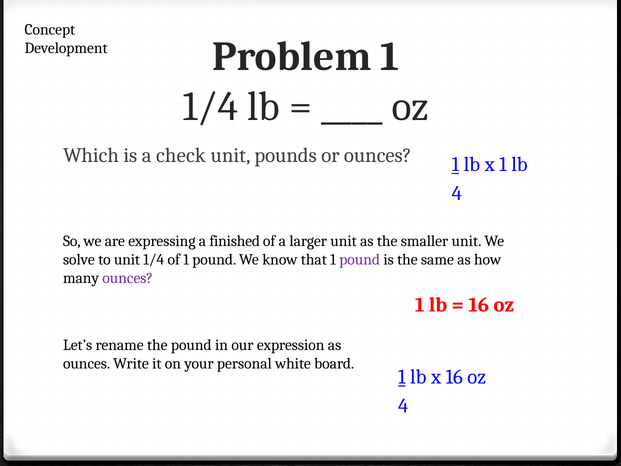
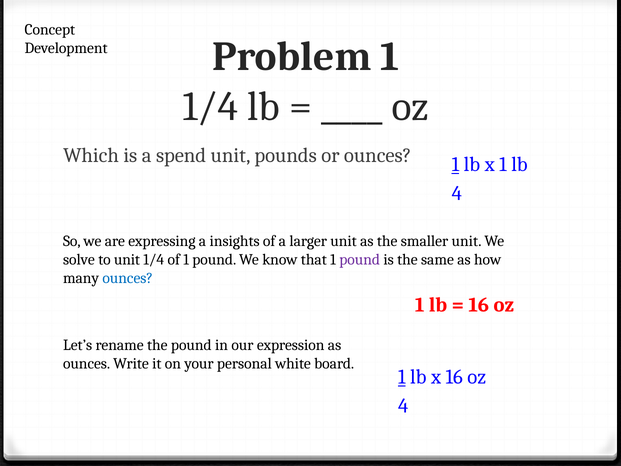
check: check -> spend
finished: finished -> insights
ounces at (128, 278) colour: purple -> blue
